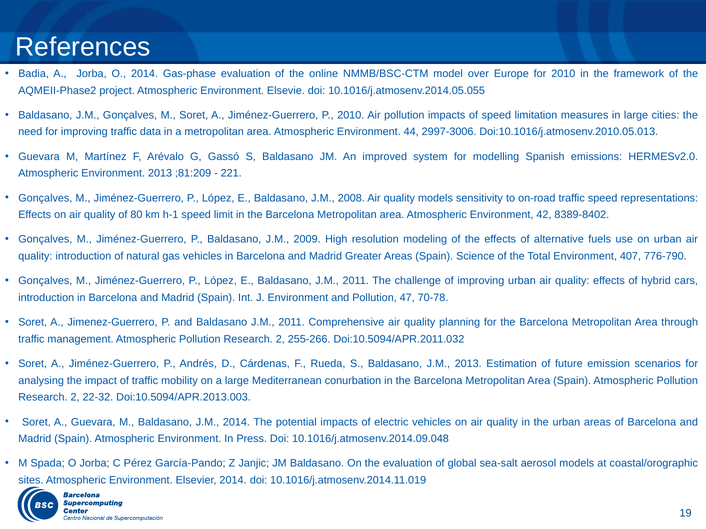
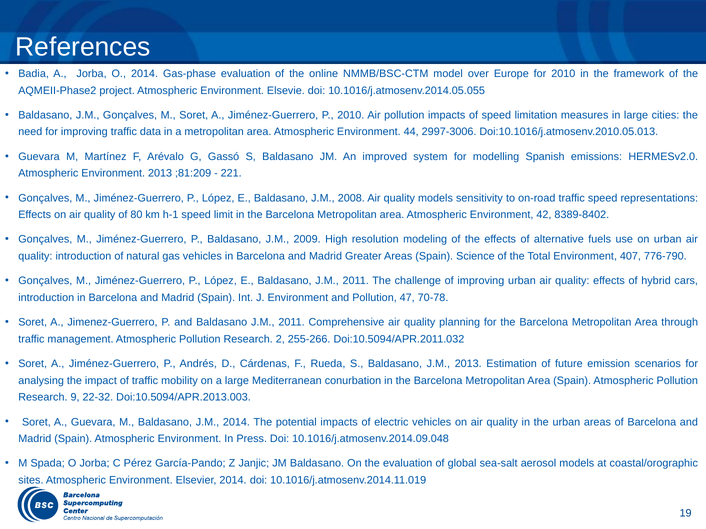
2 at (75, 398): 2 -> 9
